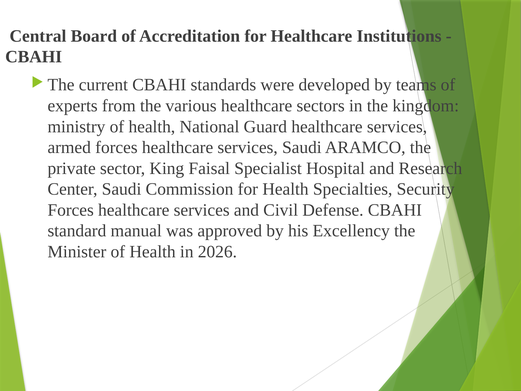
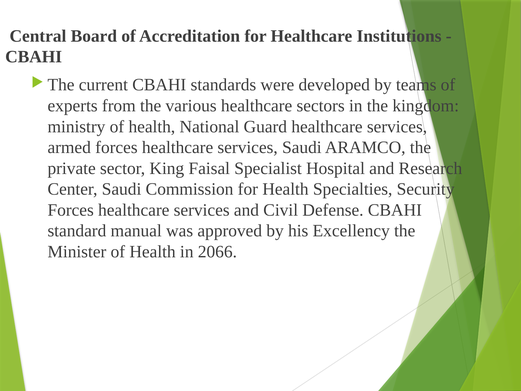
2026: 2026 -> 2066
